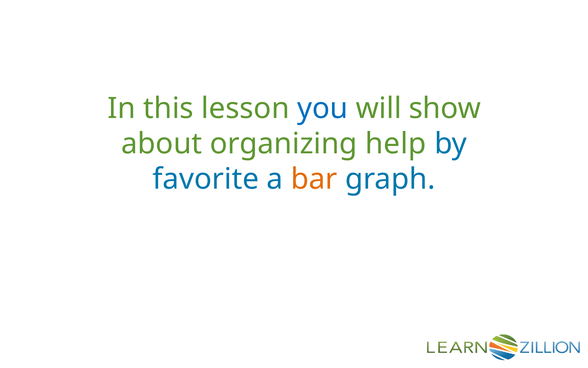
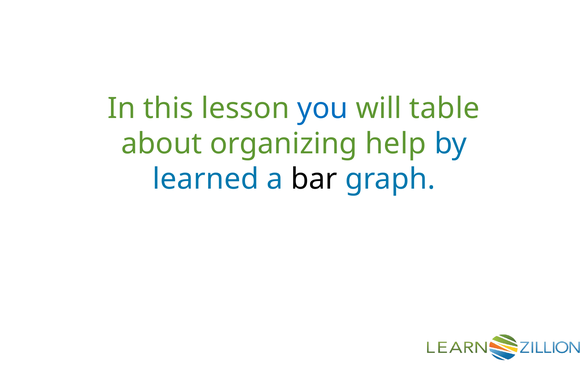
show: show -> table
favorite: favorite -> learned
bar colour: orange -> black
